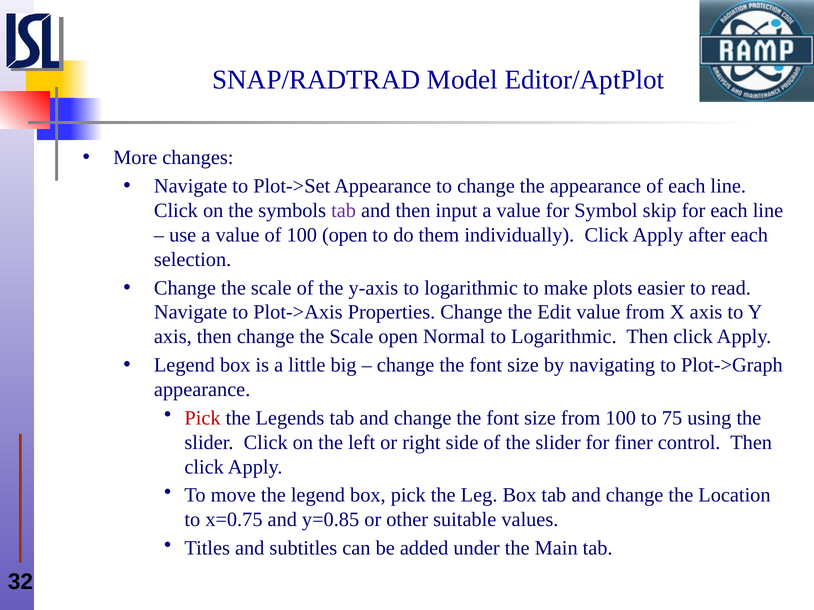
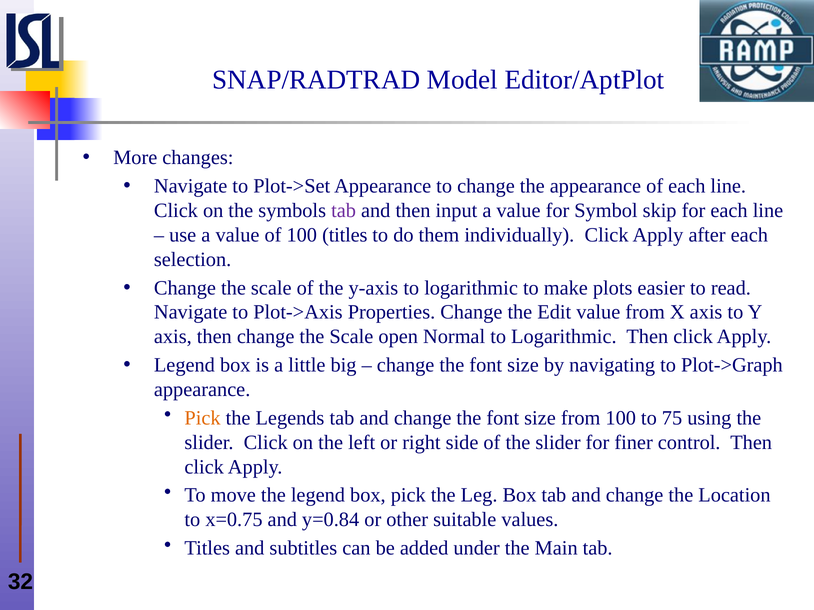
100 open: open -> titles
Pick at (203, 418) colour: red -> orange
y=0.85: y=0.85 -> y=0.84
